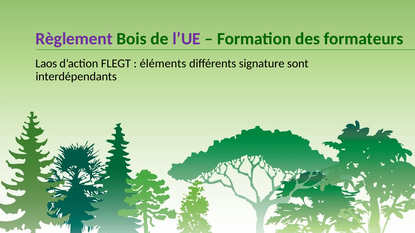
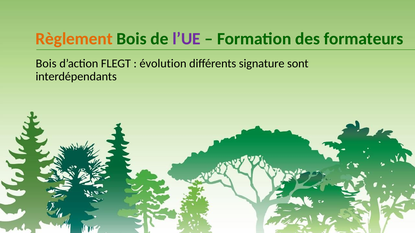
Règlement colour: purple -> orange
Laos at (46, 64): Laos -> Bois
éléments: éléments -> évolution
